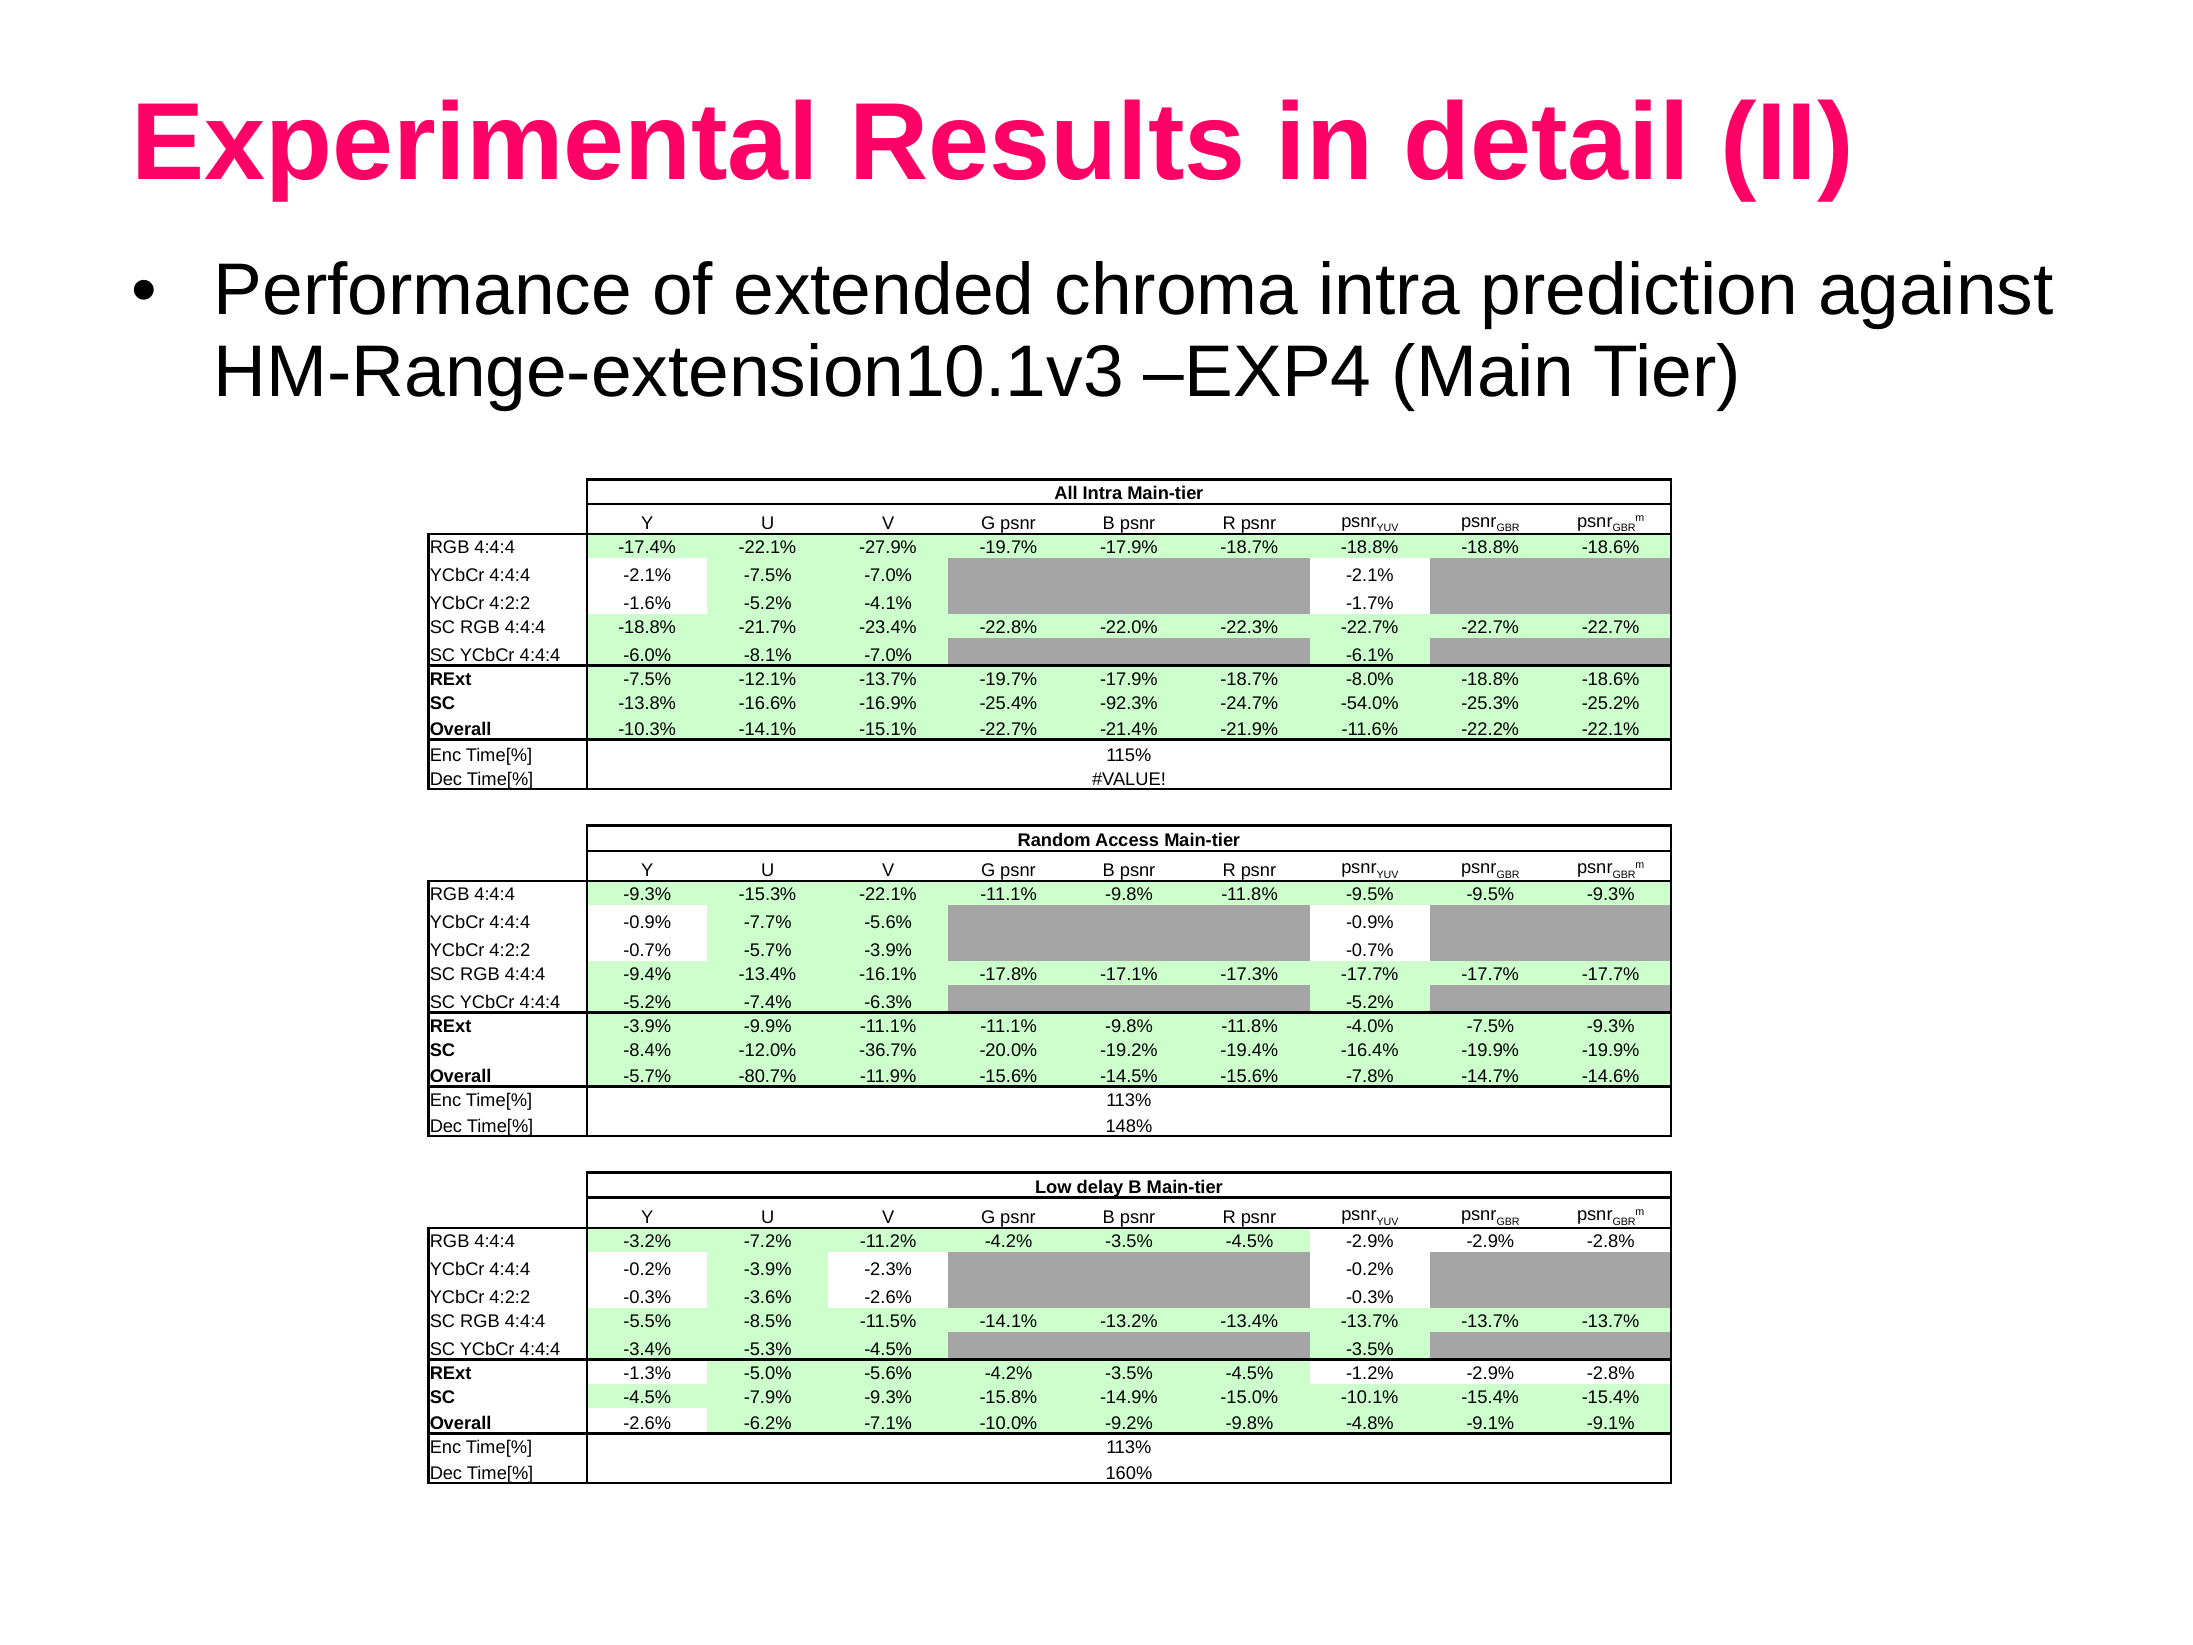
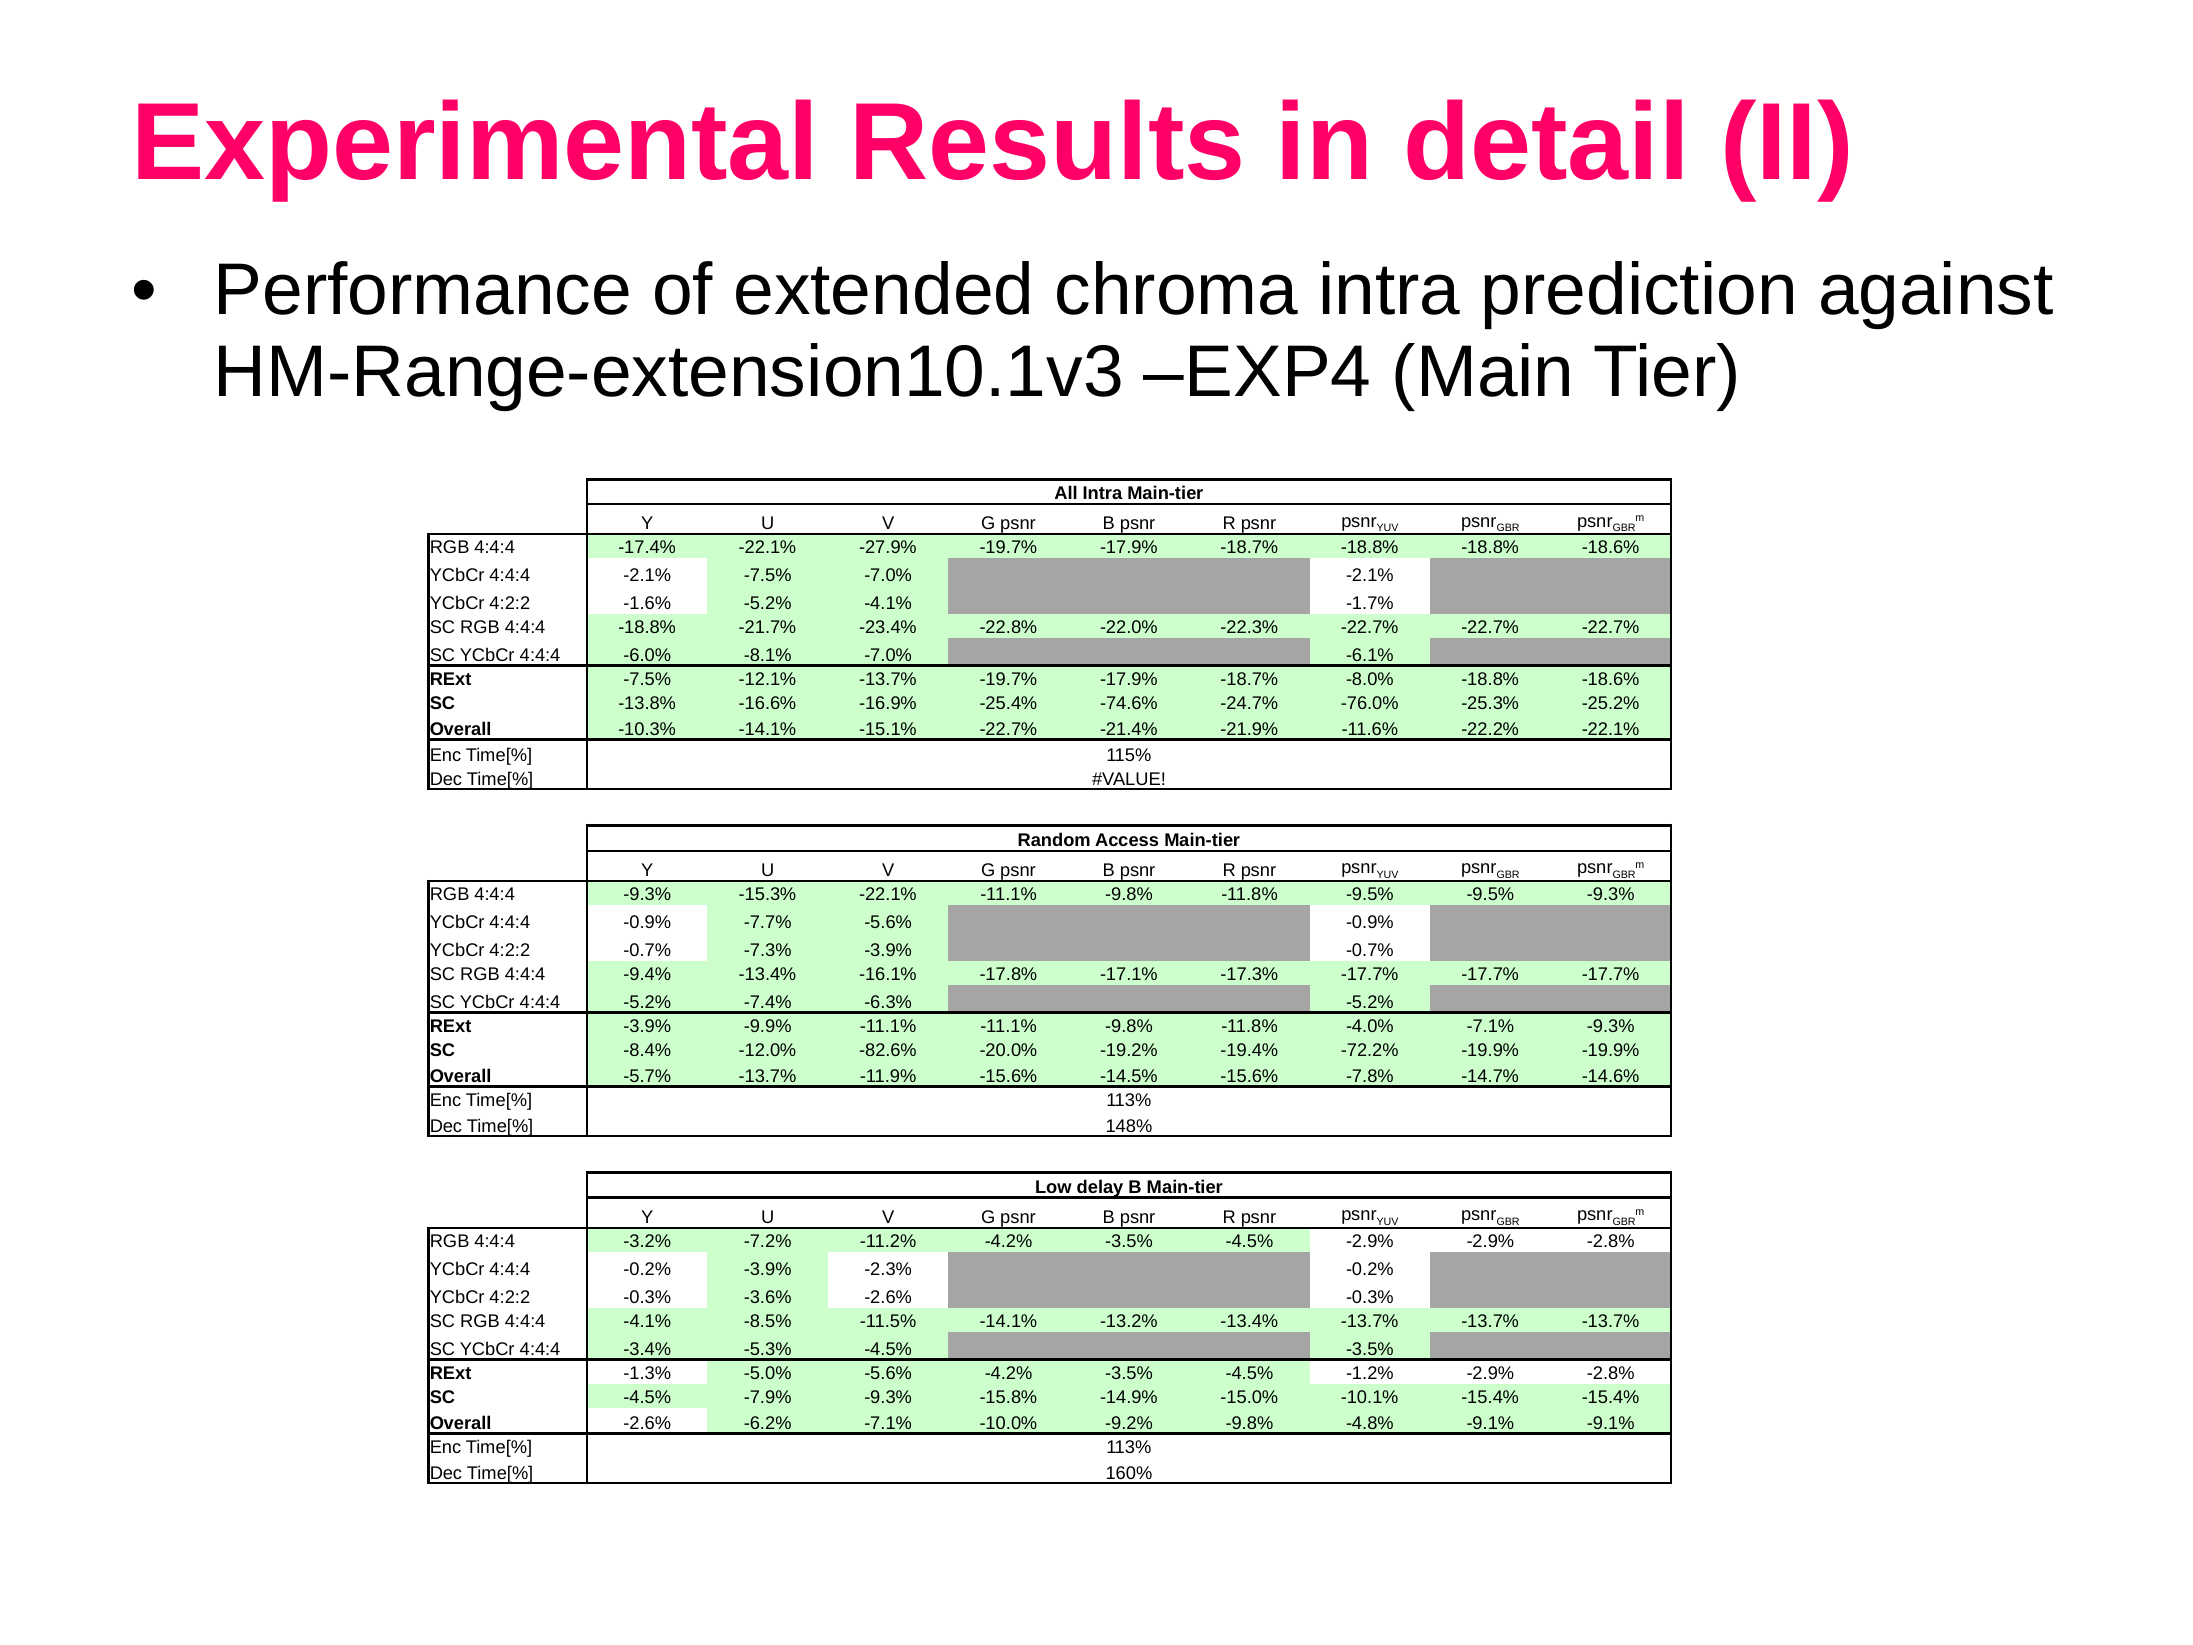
-92.3%: -92.3% -> -74.6%
-54.0%: -54.0% -> -76.0%
-0.7% -5.7%: -5.7% -> -7.3%
-4.0% -7.5%: -7.5% -> -7.1%
-36.7%: -36.7% -> -82.6%
-16.4%: -16.4% -> -72.2%
-5.7% -80.7%: -80.7% -> -13.7%
4:4:4 -5.5%: -5.5% -> -4.1%
